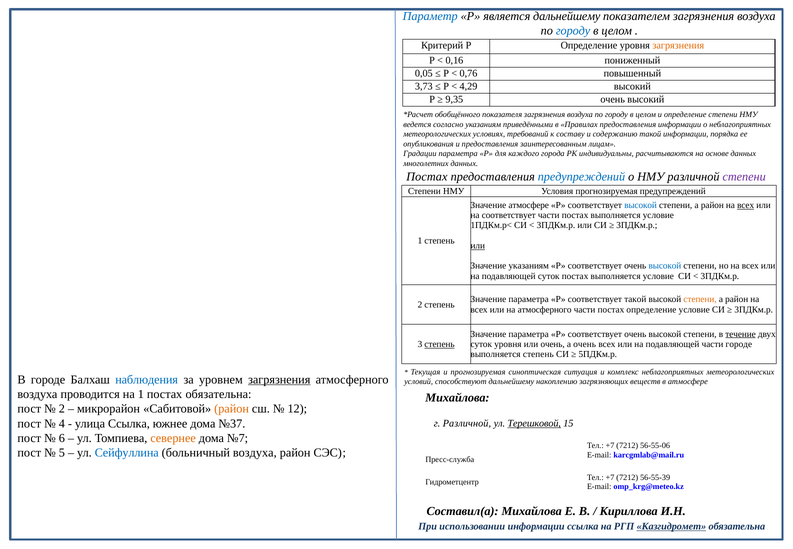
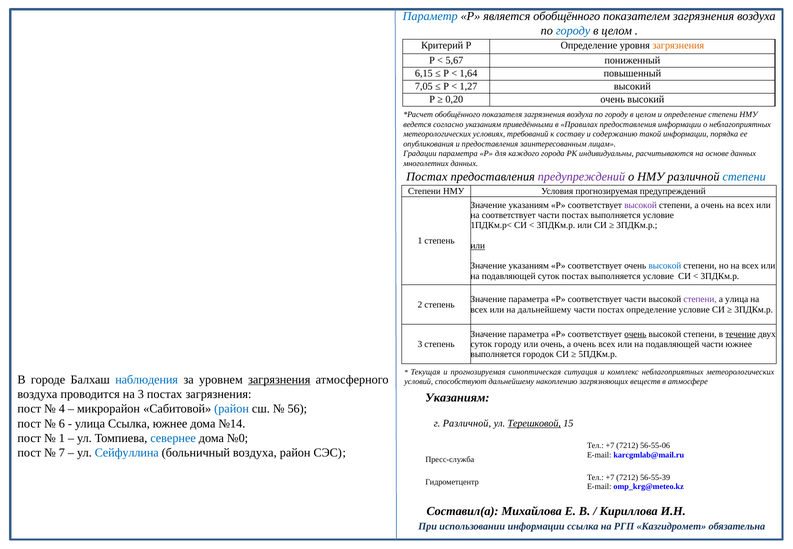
является дальнейшему: дальнейшему -> обобщённого
0,16: 0,16 -> 5,67
0,05: 0,05 -> 6,15
0,76: 0,76 -> 1,64
3,73: 3,73 -> 7,05
4,29: 4,29 -> 1,27
9,35: 9,35 -> 0,20
предупреждений at (581, 177) colour: blue -> purple
степени at (744, 177) colour: purple -> blue
атмосфере at (529, 205): атмосфере -> указаниям
высокой at (641, 205) colour: blue -> purple
район at (712, 205): район -> очень
всех at (746, 205) underline: present -> none
Р соответствует такой: такой -> части
степени at (700, 299) colour: orange -> purple
район at (737, 299): район -> улица
на атмосферного: атмосферного -> дальнейшему
очень at (635, 334) underline: none -> present
степень at (440, 344) underline: present -> none
суток уровня: уровня -> городу
части городе: городе -> южнее
выполняется степень: степень -> городок
на 1: 1 -> 3
постах обязательна: обязательна -> загрязнения
Михайлова at (457, 398): Михайлова -> Указаниям
2 at (62, 409): 2 -> 4
район at (232, 409) colour: orange -> blue
12: 12 -> 56
4: 4 -> 6
№37: №37 -> №14
6 at (62, 438): 6 -> 1
севернее colour: orange -> blue
№7: №7 -> №0
5: 5 -> 7
Казгидромет underline: present -> none
